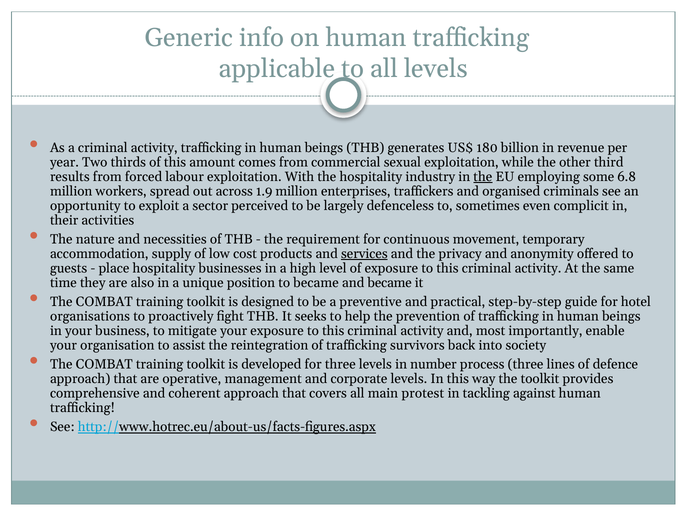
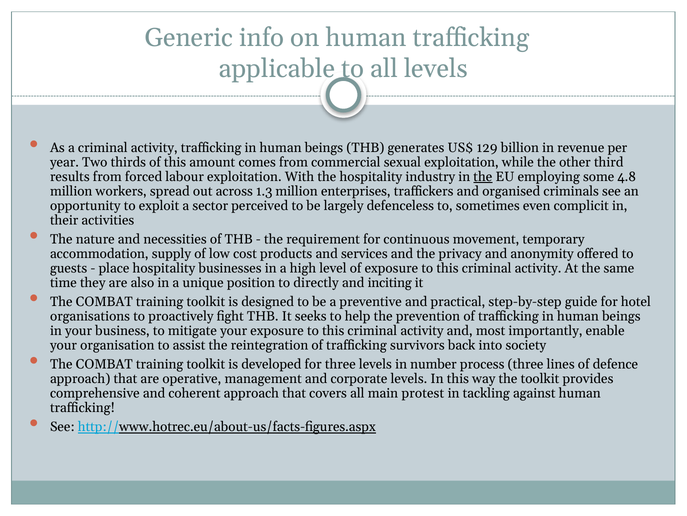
180: 180 -> 129
6.8: 6.8 -> 4.8
1.9: 1.9 -> 1.3
services underline: present -> none
to became: became -> directly
and became: became -> inciting
